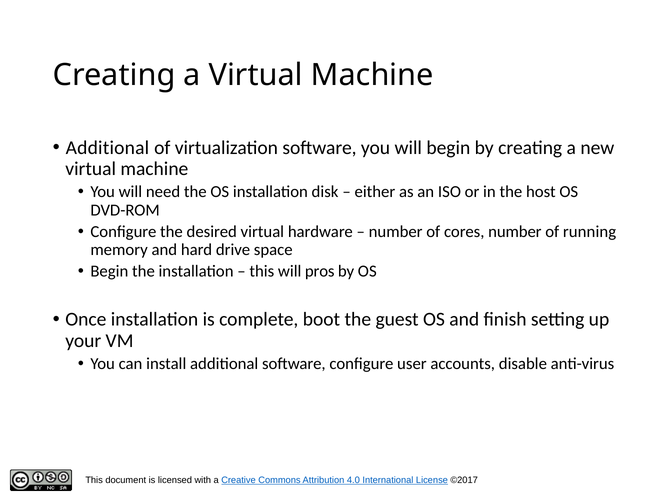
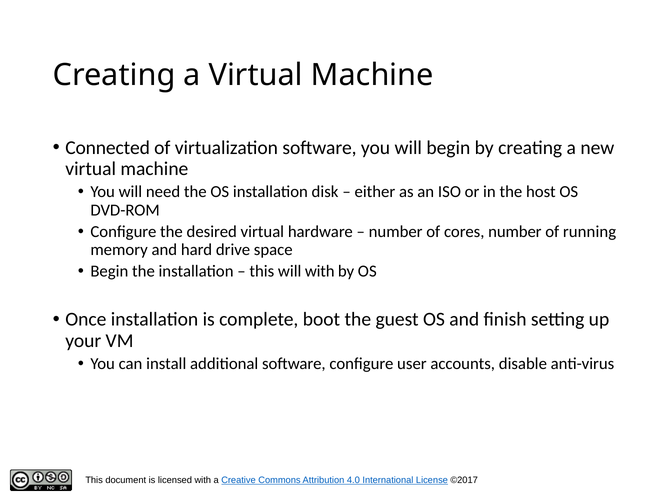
Additional at (107, 148): Additional -> Connected
will pros: pros -> with
